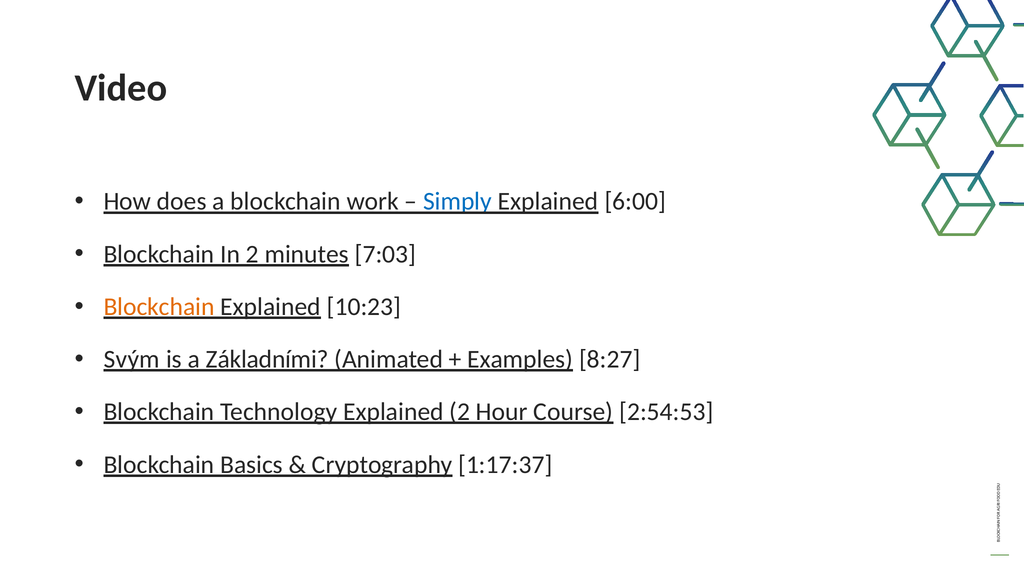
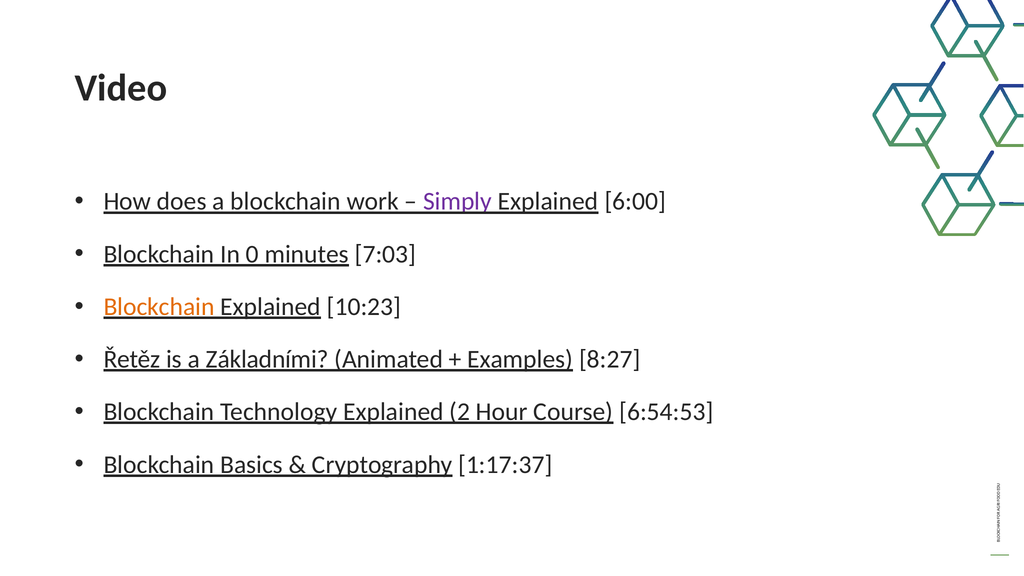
Simply colour: blue -> purple
In 2: 2 -> 0
Svým: Svým -> Řetěz
2:54:53: 2:54:53 -> 6:54:53
